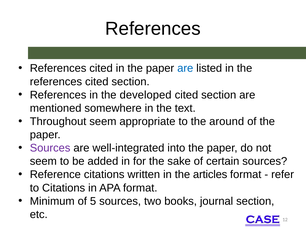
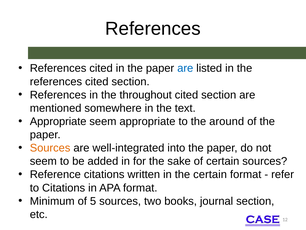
developed: developed -> throughout
Throughout at (58, 121): Throughout -> Appropriate
Sources at (50, 148) colour: purple -> orange
the articles: articles -> certain
